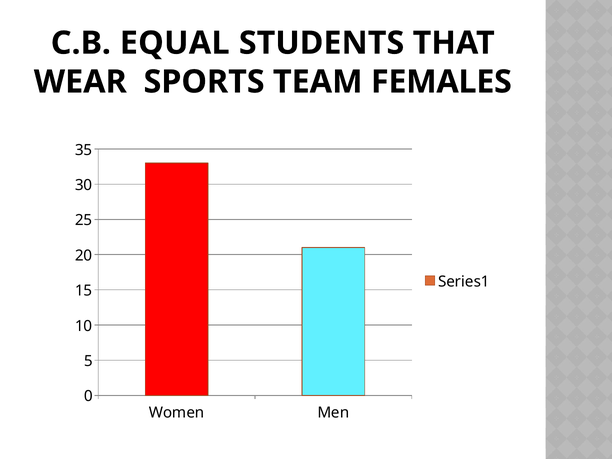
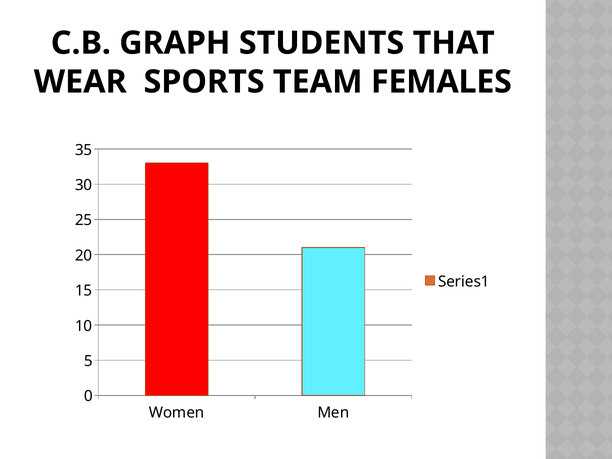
EQUAL: EQUAL -> GRAPH
